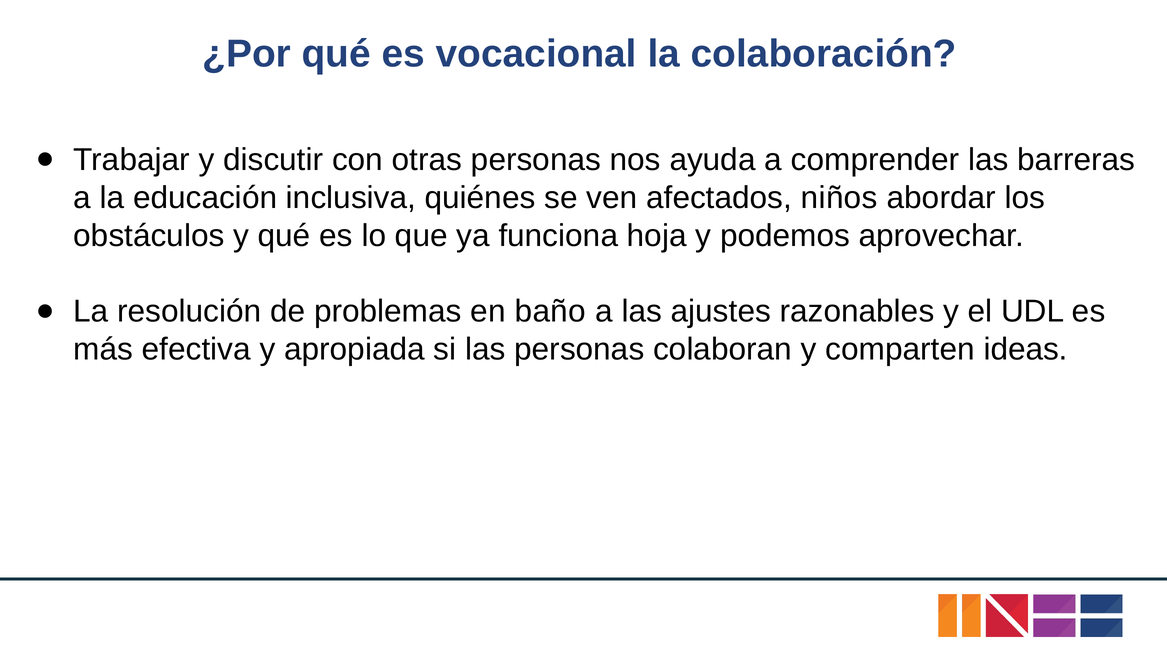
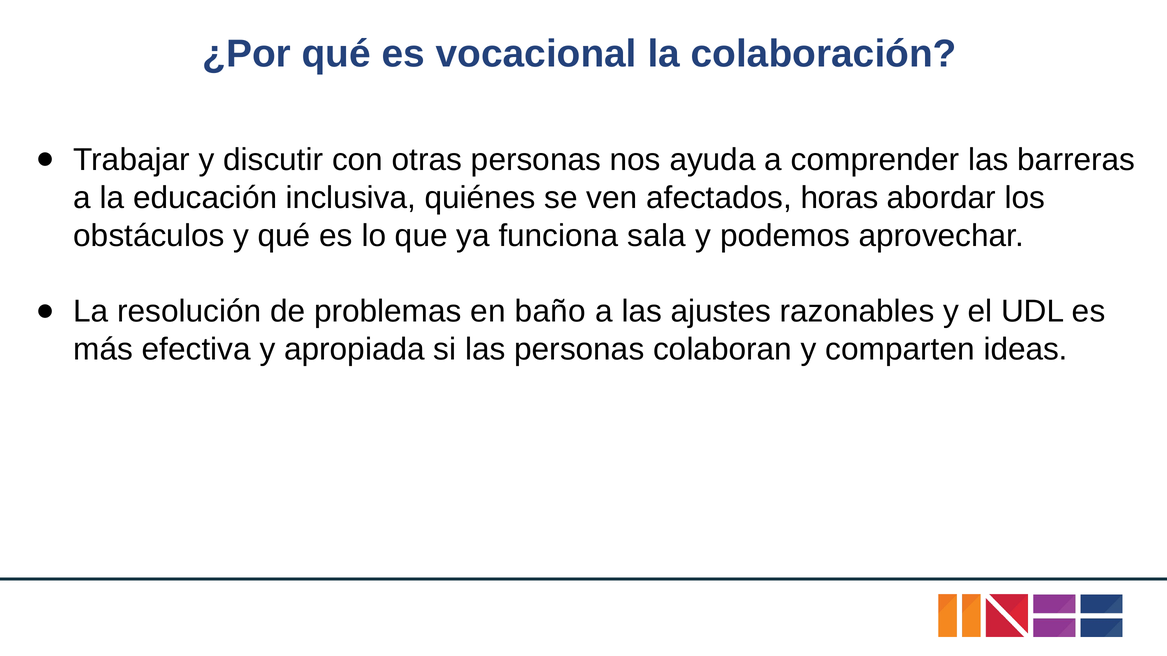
niños: niños -> horas
hoja: hoja -> sala
